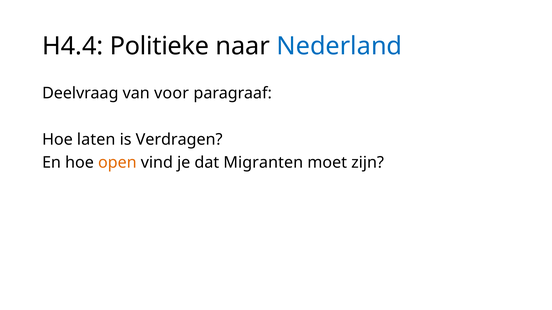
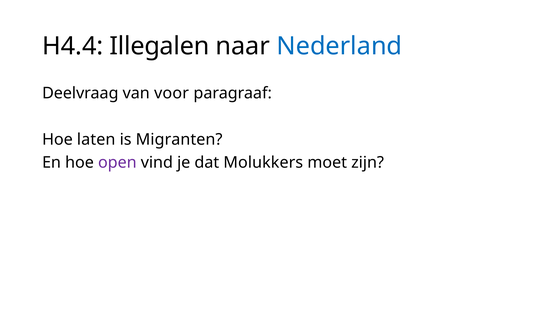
Politieke: Politieke -> Illegalen
Verdragen: Verdragen -> Migranten
open colour: orange -> purple
Migranten: Migranten -> Molukkers
